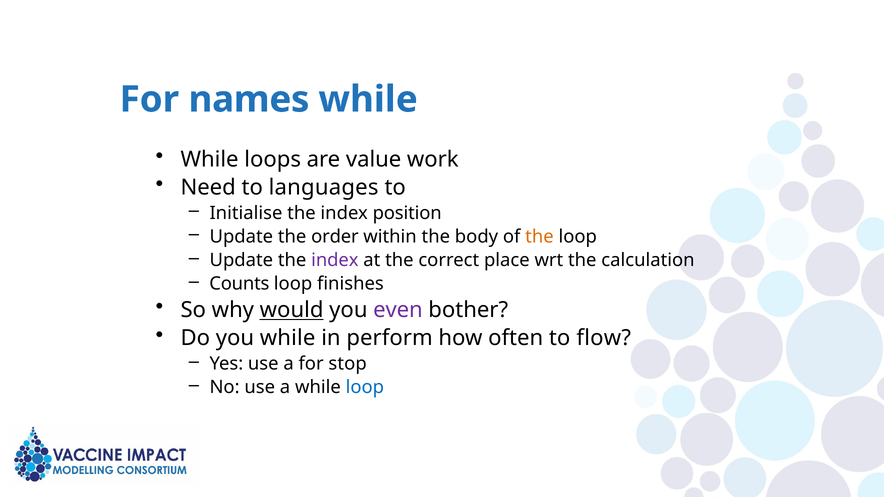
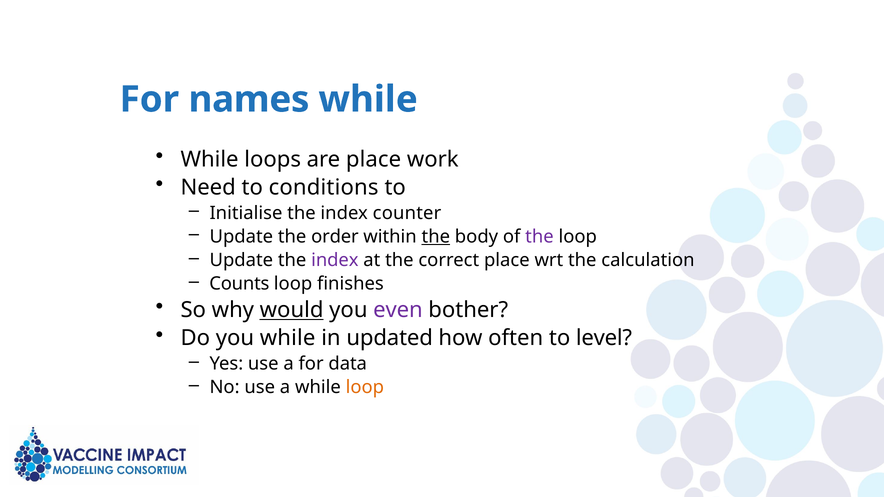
are value: value -> place
languages: languages -> conditions
position: position -> counter
the at (436, 237) underline: none -> present
the at (539, 237) colour: orange -> purple
perform: perform -> updated
flow: flow -> level
stop: stop -> data
loop at (365, 388) colour: blue -> orange
